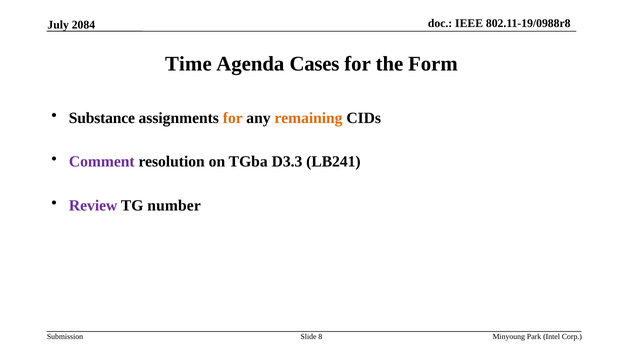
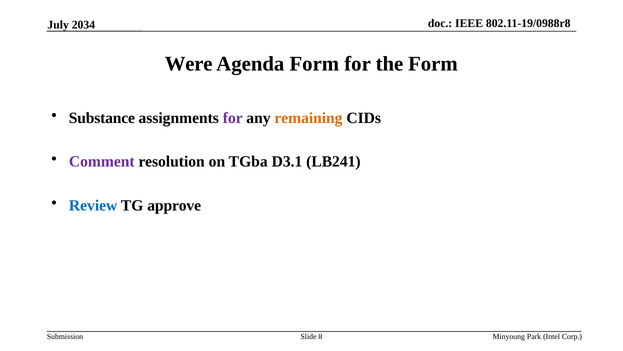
2084: 2084 -> 2034
Time: Time -> Were
Agenda Cases: Cases -> Form
for at (233, 118) colour: orange -> purple
D3.3: D3.3 -> D3.1
Review colour: purple -> blue
number: number -> approve
